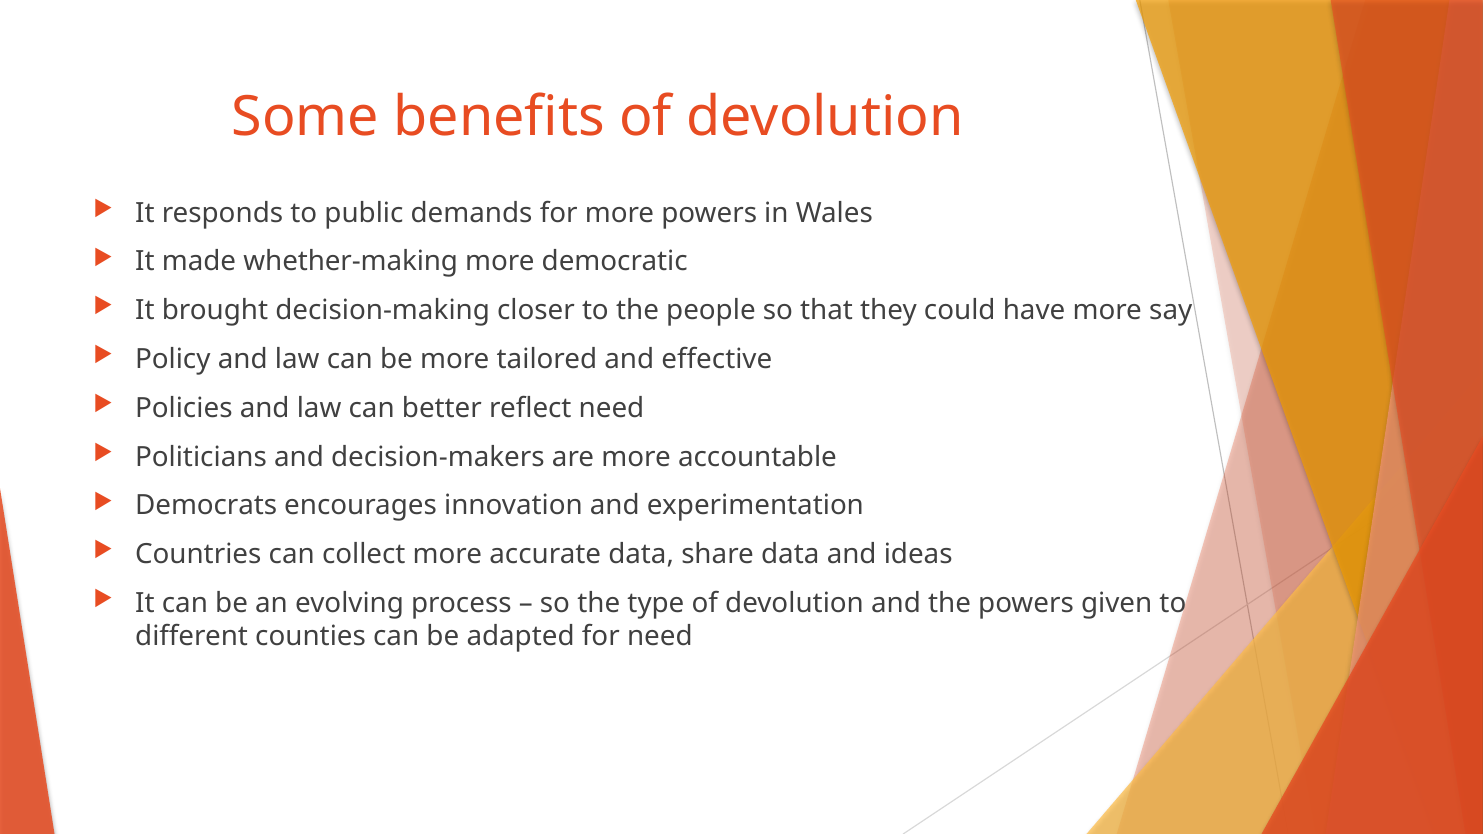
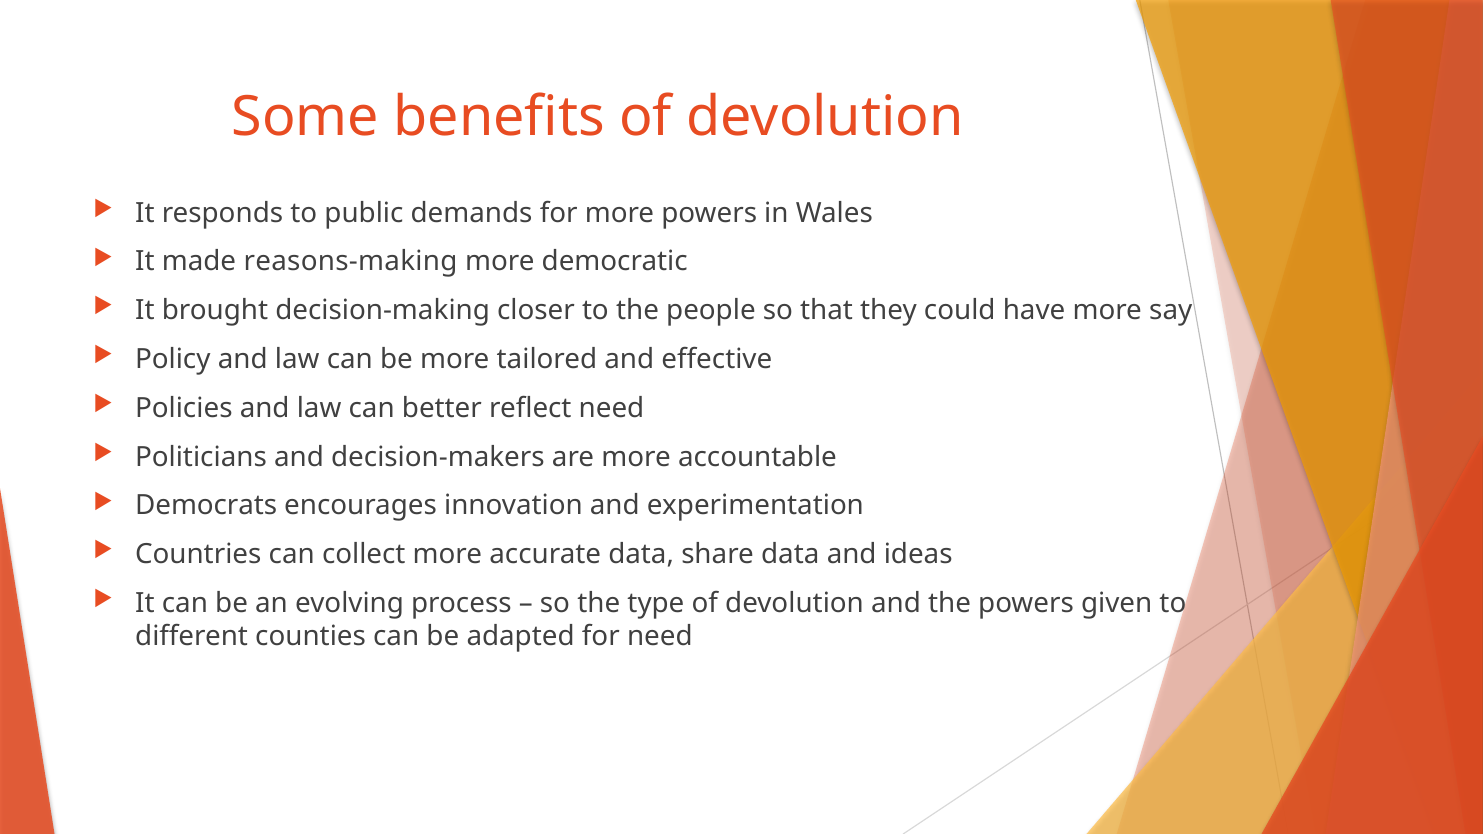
whether-making: whether-making -> reasons-making
